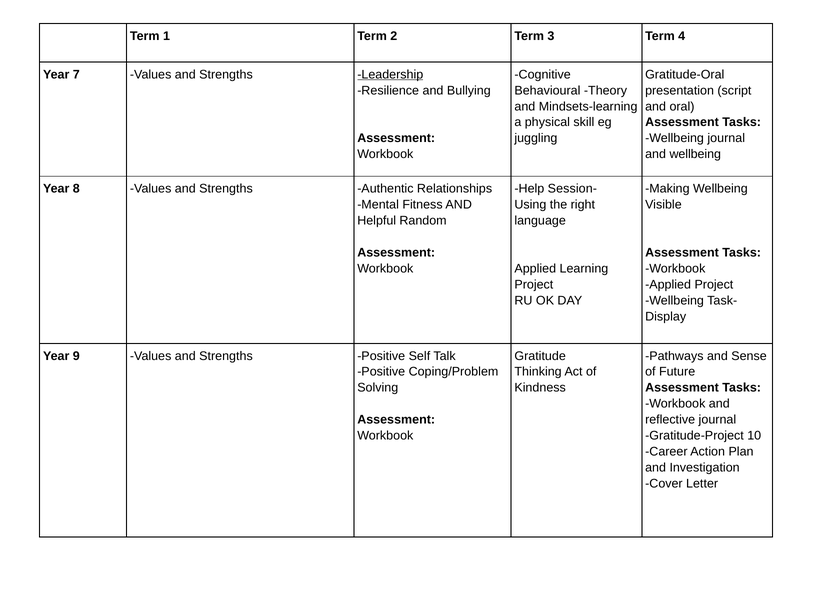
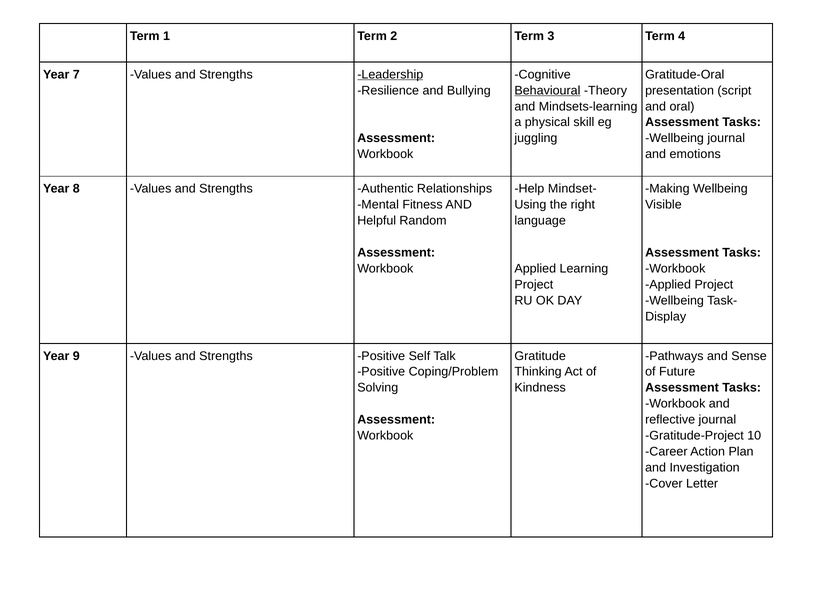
Behavioural underline: none -> present
and wellbeing: wellbeing -> emotions
Session-: Session- -> Mindset-
